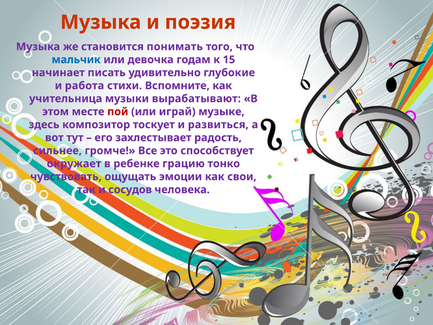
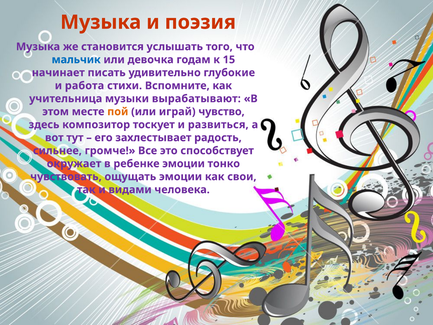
понимать: понимать -> услышать
пой colour: red -> orange
музыке: музыке -> чувство
ребенке грацию: грацию -> эмоции
сосудов: сосудов -> видами
